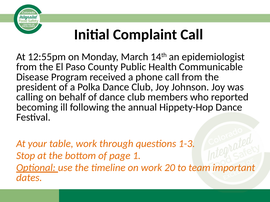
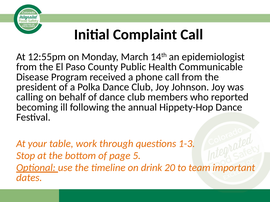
1: 1 -> 5
on work: work -> drink
